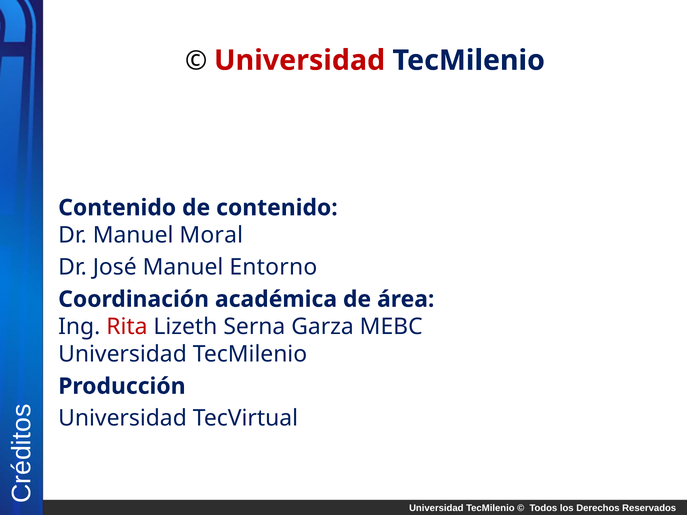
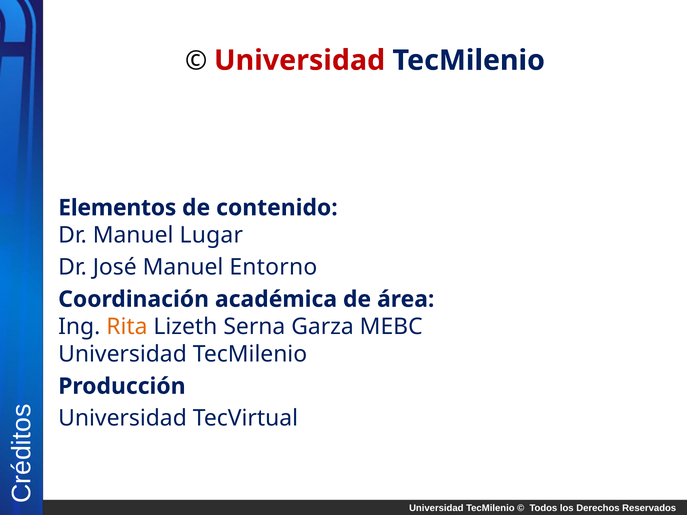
Contenido at (117, 208): Contenido -> Elementos
Moral: Moral -> Lugar
Rita colour: red -> orange
